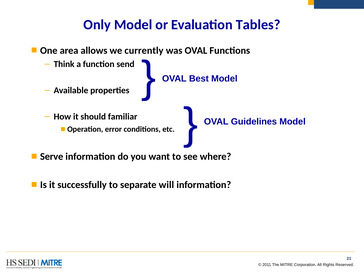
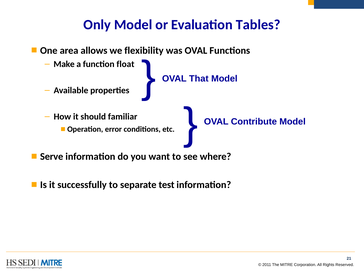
currently: currently -> flexibility
Best: Best -> That
Think: Think -> Make
send: send -> float
Guidelines: Guidelines -> Contribute
will: will -> test
